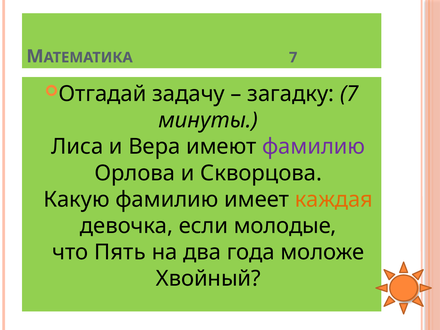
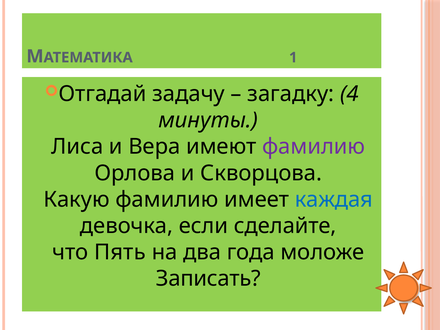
7 at (293, 58): 7 -> 1
загадку 7: 7 -> 4
каждая colour: orange -> blue
молодые: молодые -> сделайте
Хвойный: Хвойный -> Записать
